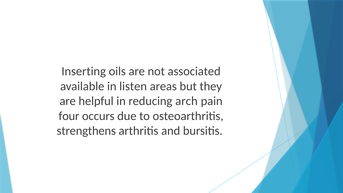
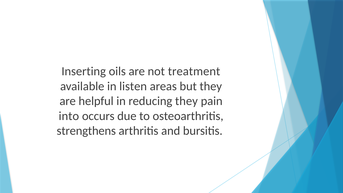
associated: associated -> treatment
reducing arch: arch -> they
four: four -> into
